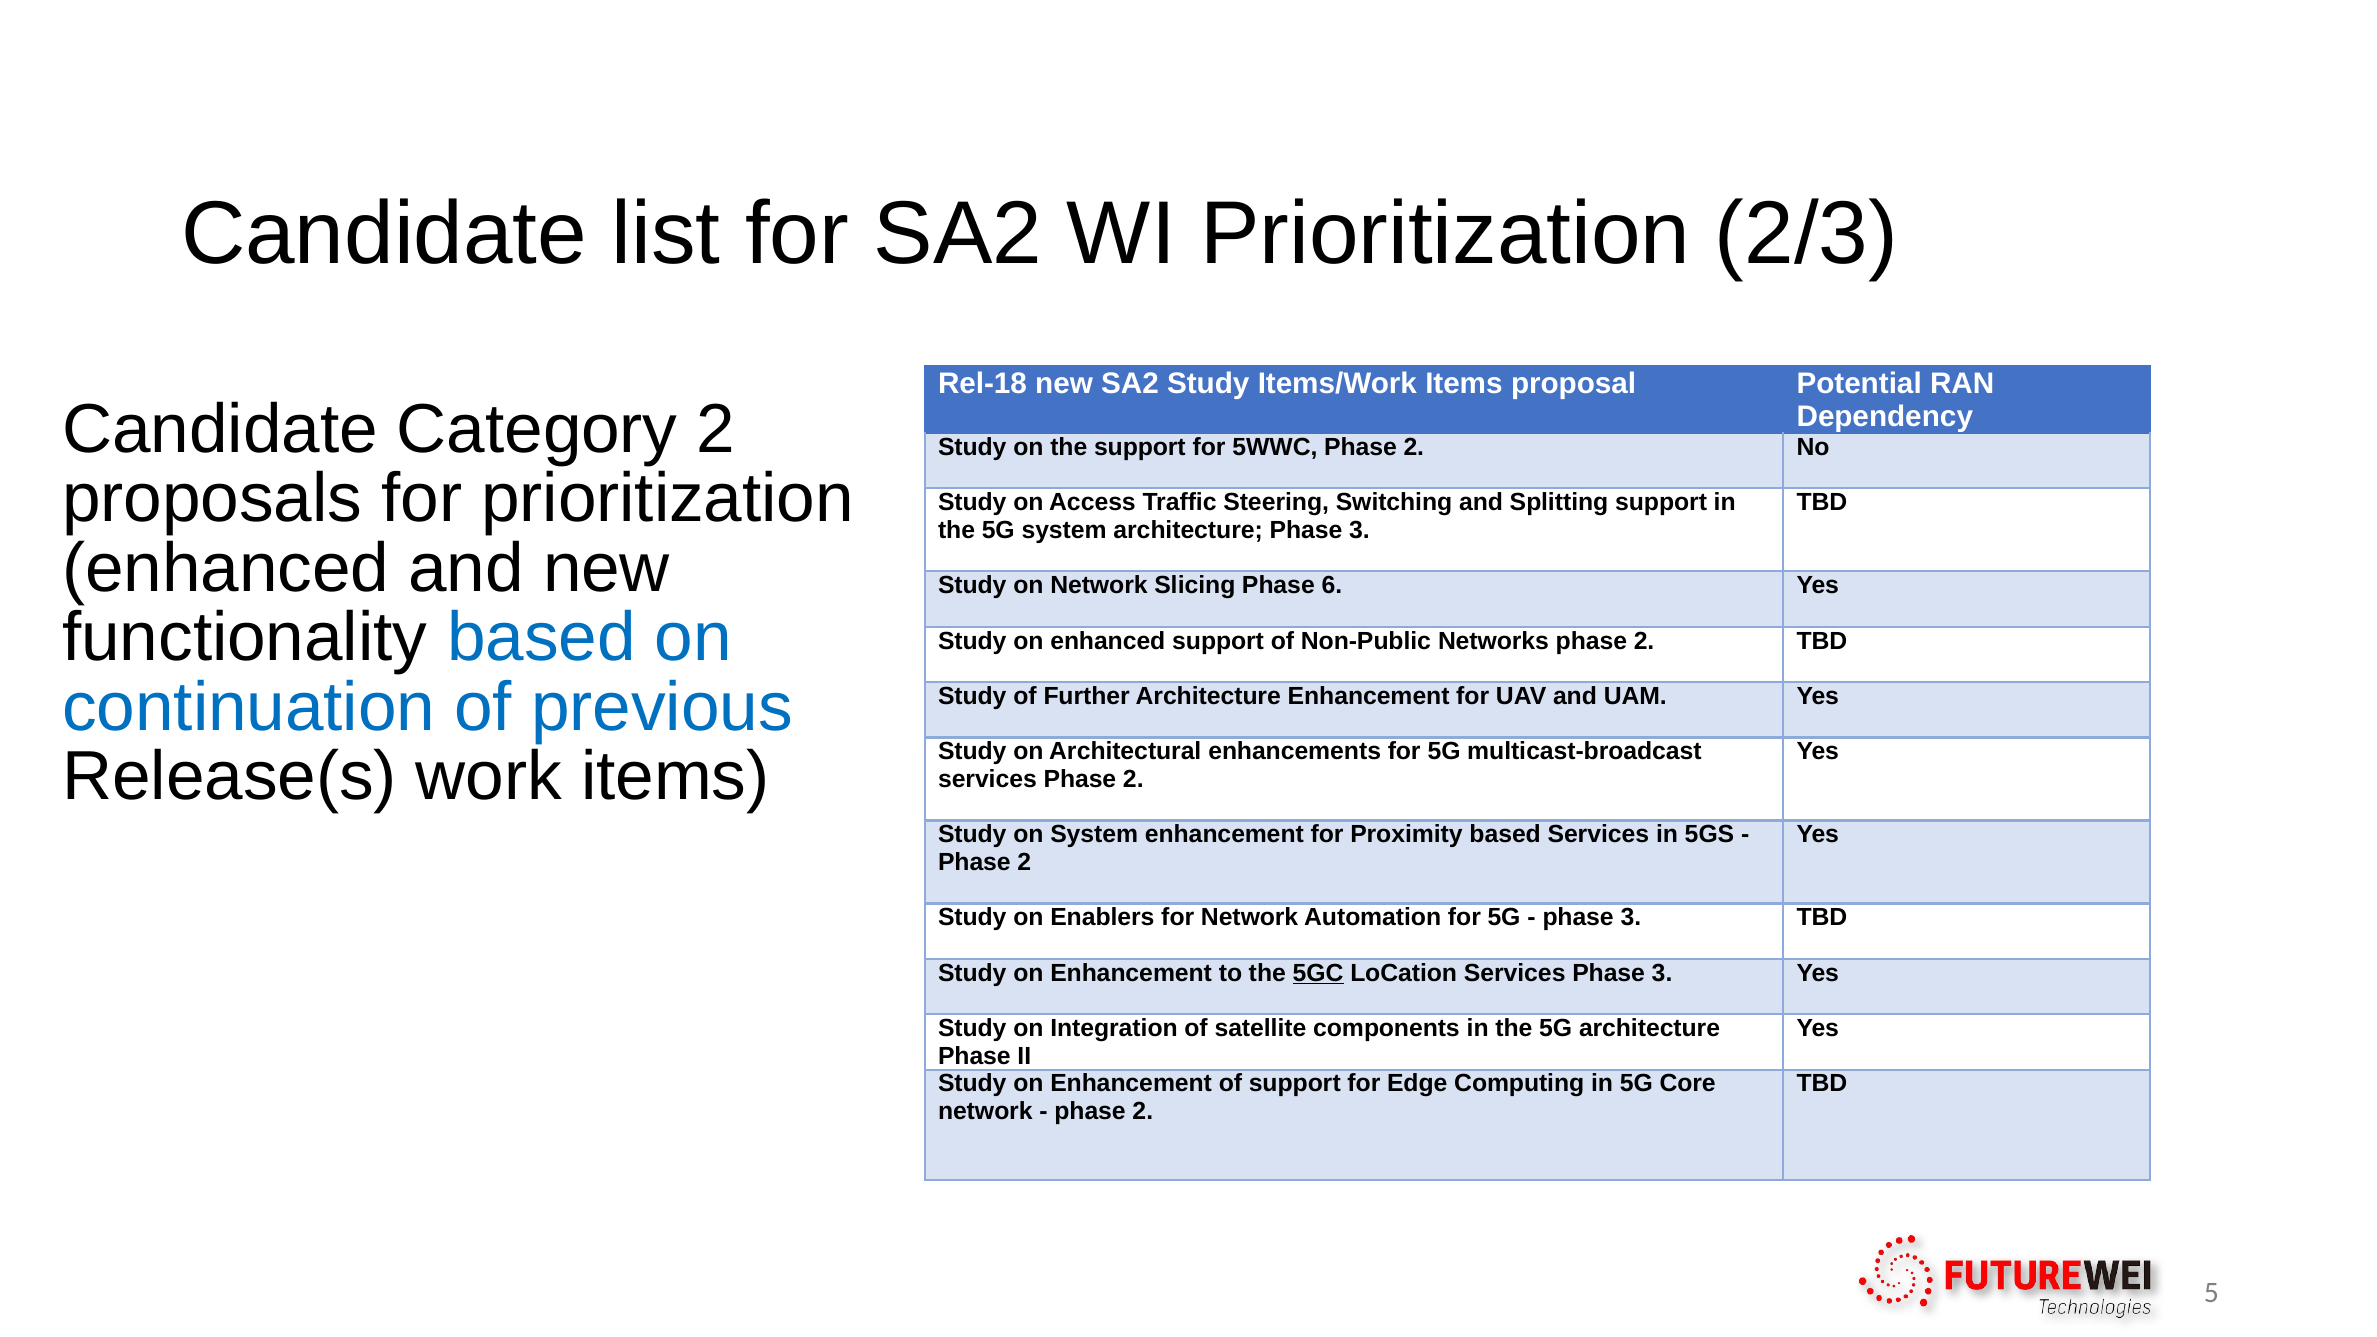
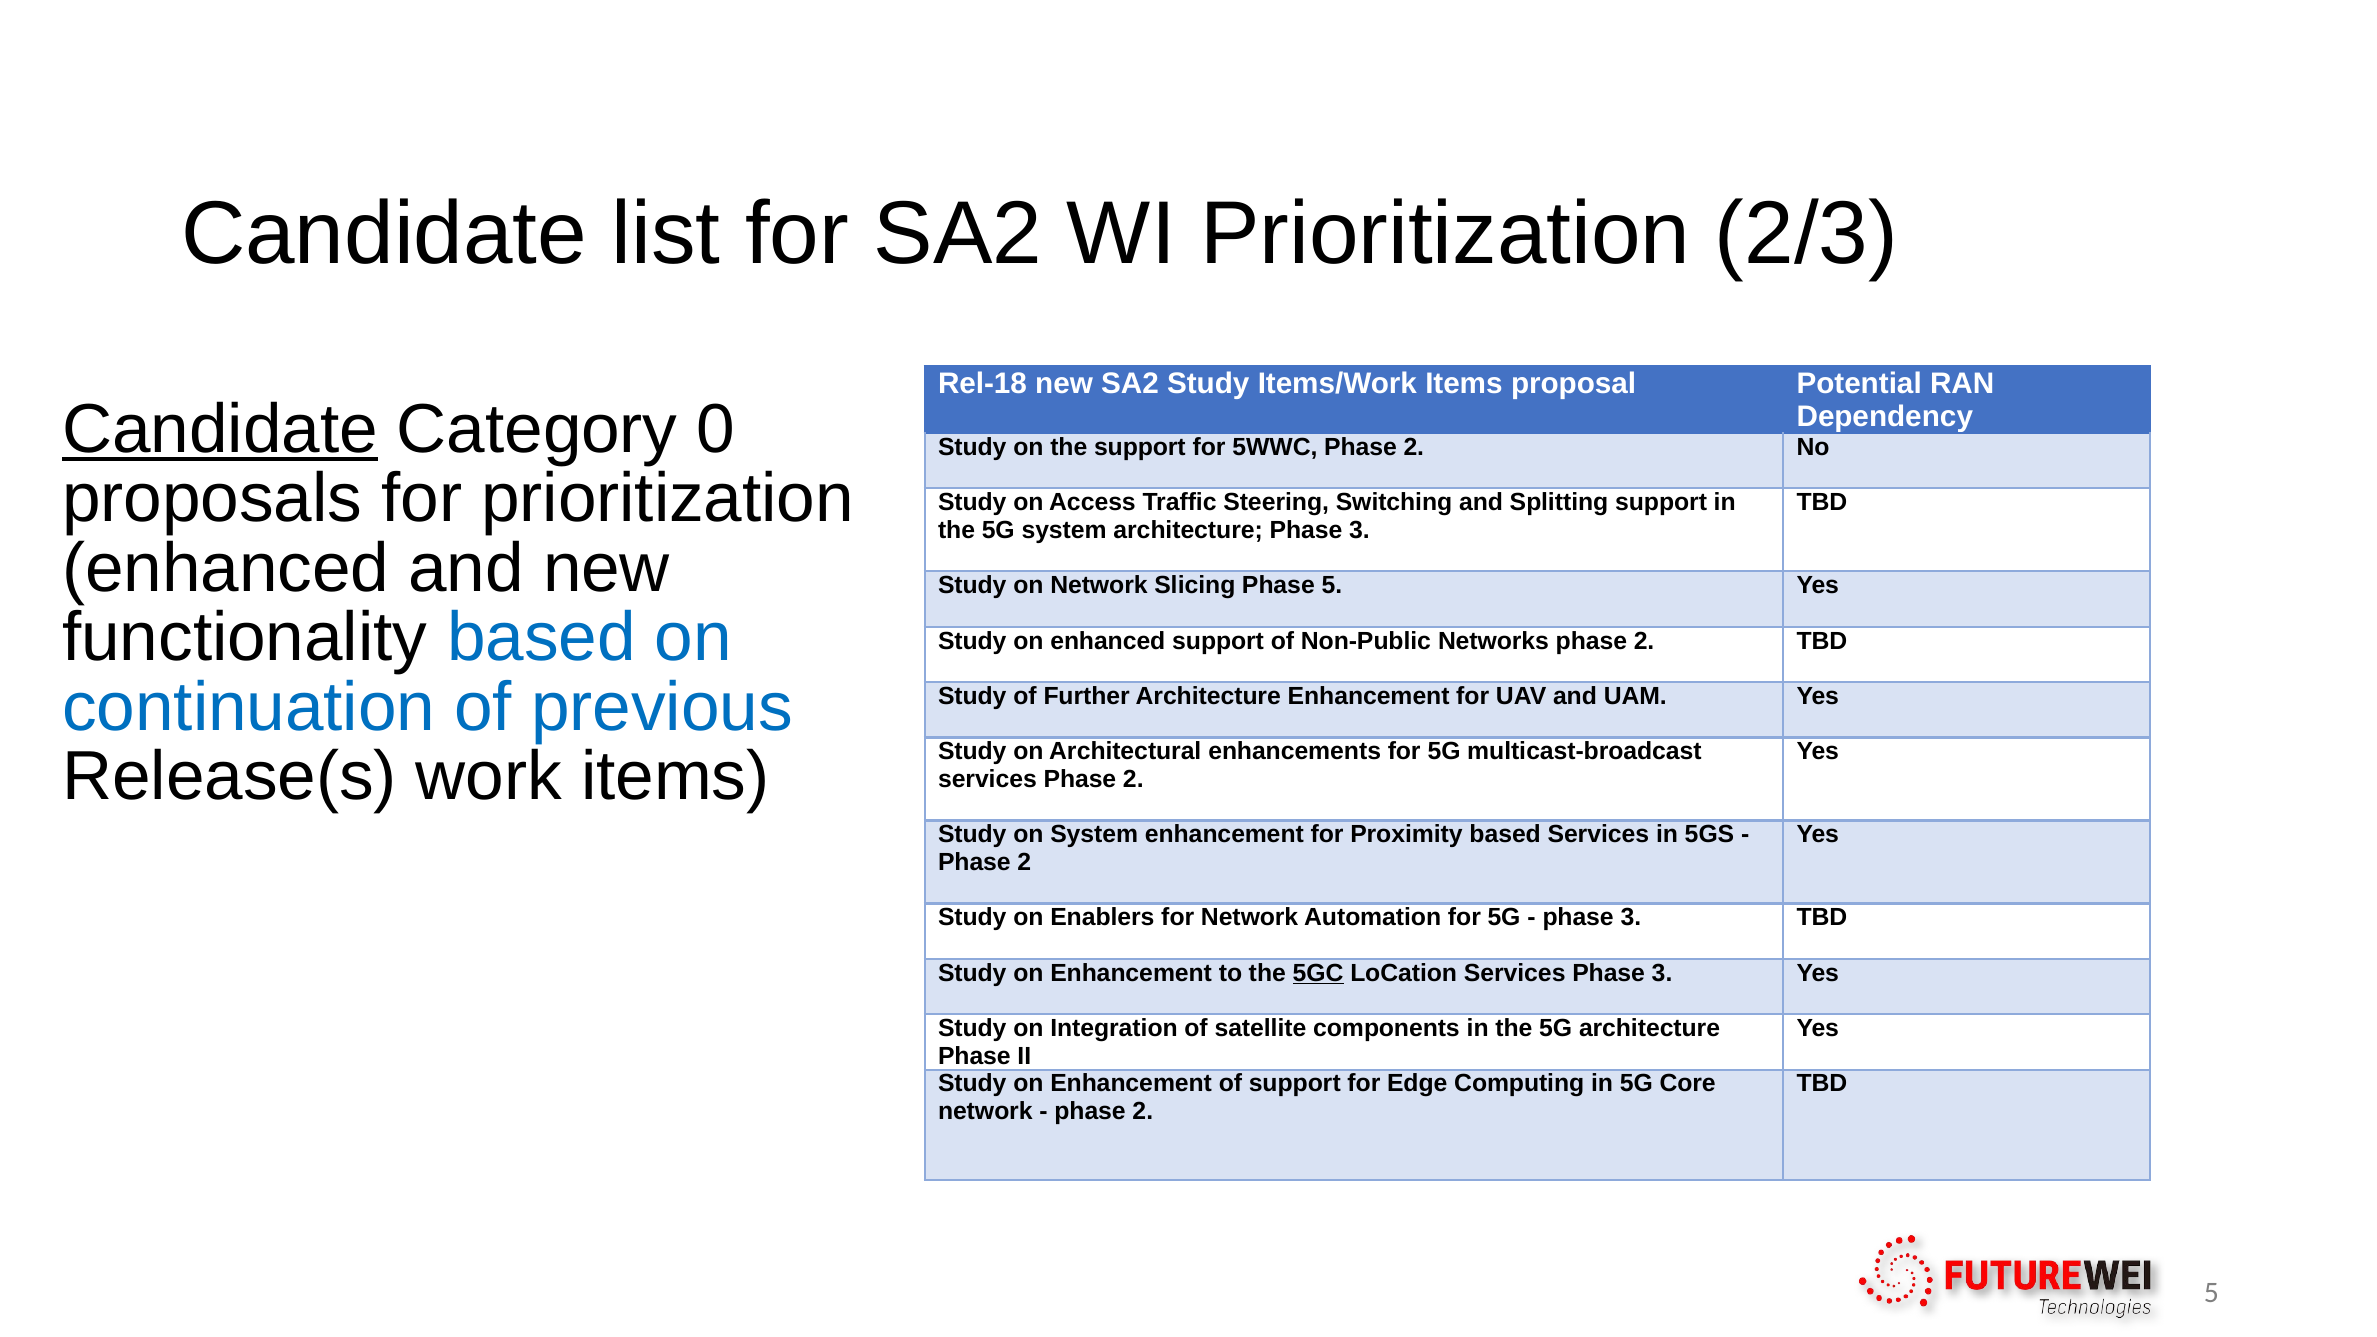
Candidate at (220, 429) underline: none -> present
Category 2: 2 -> 0
Phase 6: 6 -> 5
